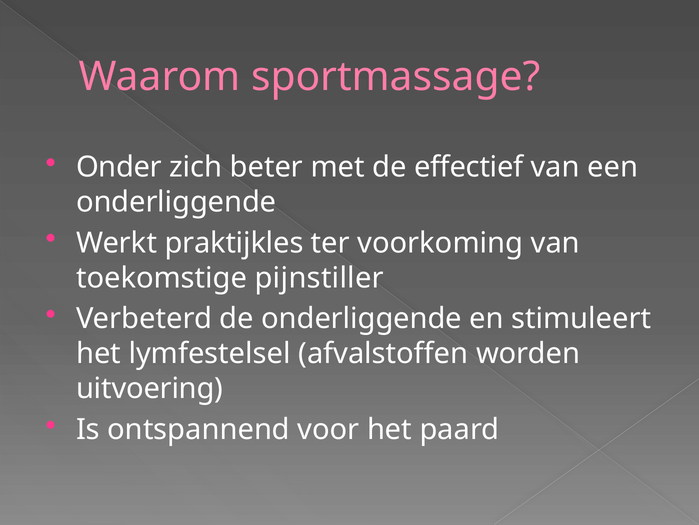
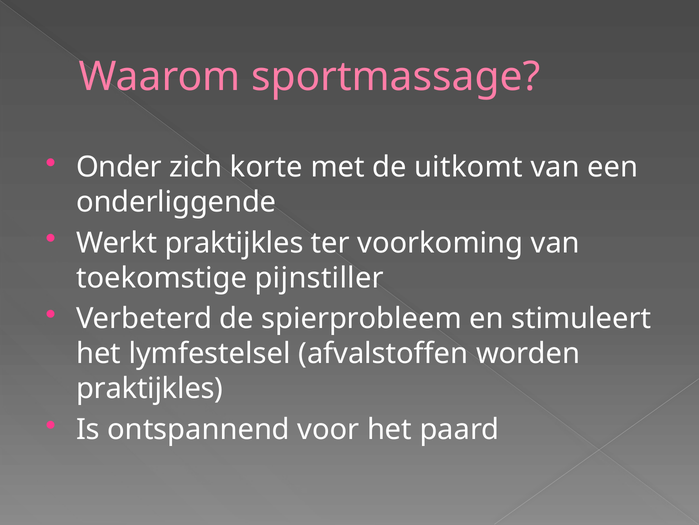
beter: beter -> korte
effectief: effectief -> uitkomt
de onderliggende: onderliggende -> spierprobleem
uitvoering at (150, 388): uitvoering -> praktijkles
